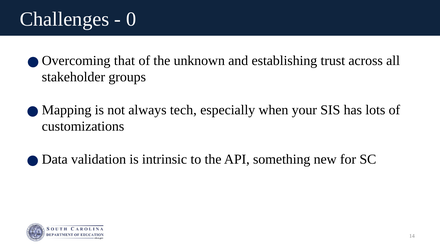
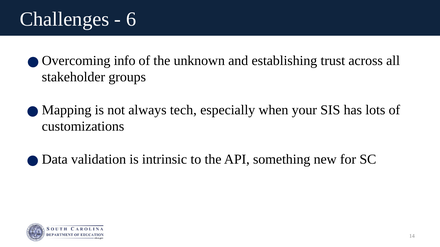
0: 0 -> 6
that: that -> info
